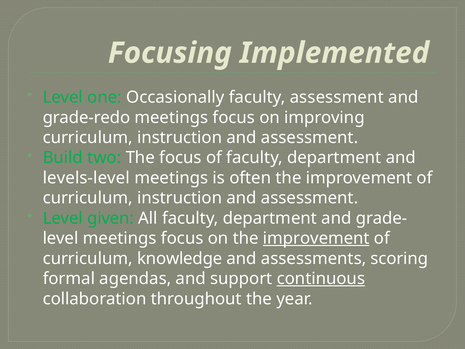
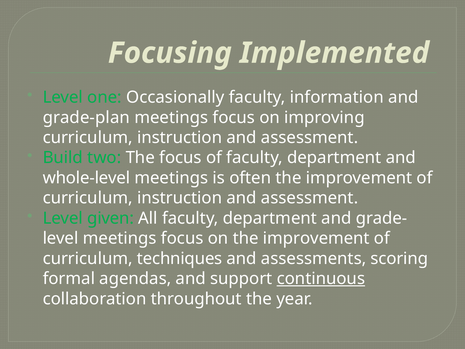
faculty assessment: assessment -> information
grade-redo: grade-redo -> grade-plan
levels-level: levels-level -> whole-level
improvement at (316, 238) underline: present -> none
knowledge: knowledge -> techniques
